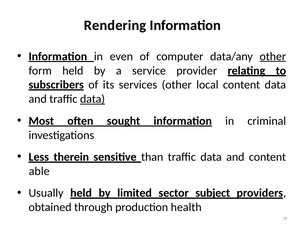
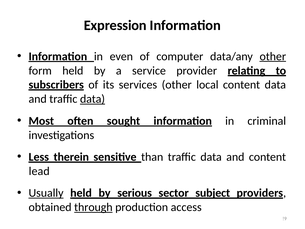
Rendering: Rendering -> Expression
able: able -> lead
Usually underline: none -> present
limited: limited -> serious
through underline: none -> present
health: health -> access
